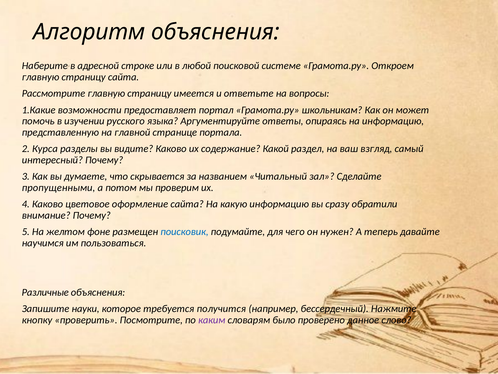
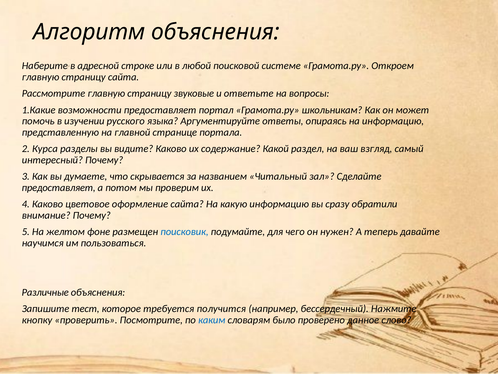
имеется: имеется -> звуковые
пропущенными at (59, 188): пропущенными -> предоставляет
науки: науки -> тест
каким colour: purple -> blue
